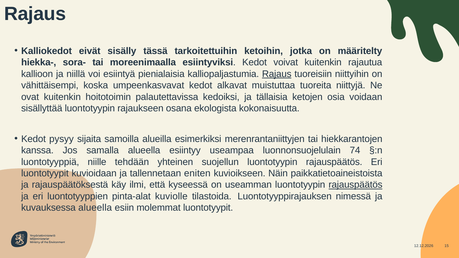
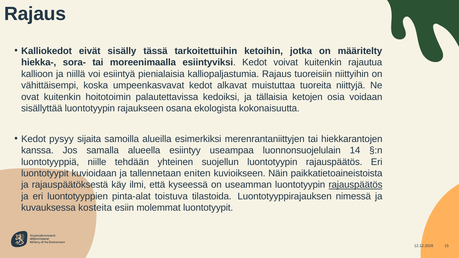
Rajaus at (277, 74) underline: present -> none
74: 74 -> 14
kuviolle: kuviolle -> toistuva
kuvauksessa alueella: alueella -> kosteita
